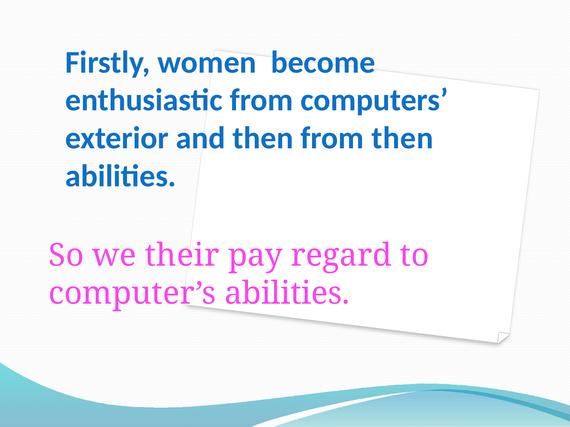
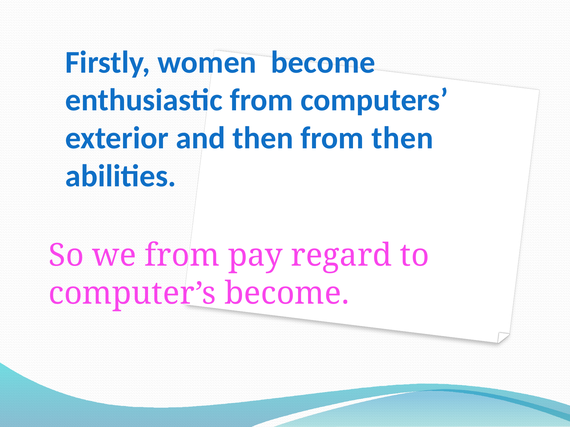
we their: their -> from
computer’s abilities: abilities -> become
